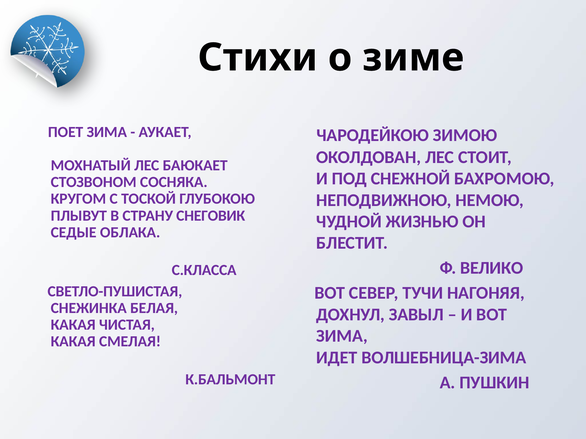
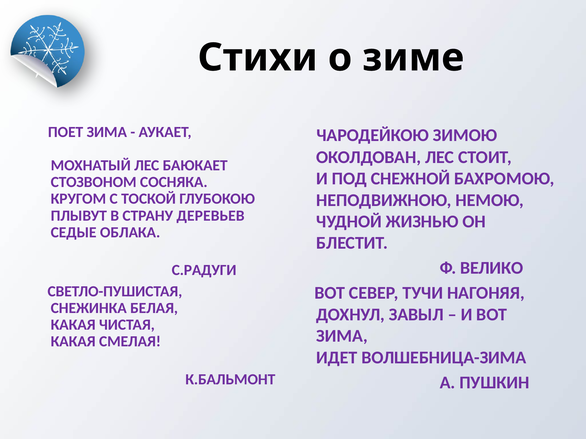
СНЕГОВИК: СНЕГОВИК -> ДЕРЕВЬЕВ
С.КЛАССА: С.КЛАССА -> С.РАДУГИ
